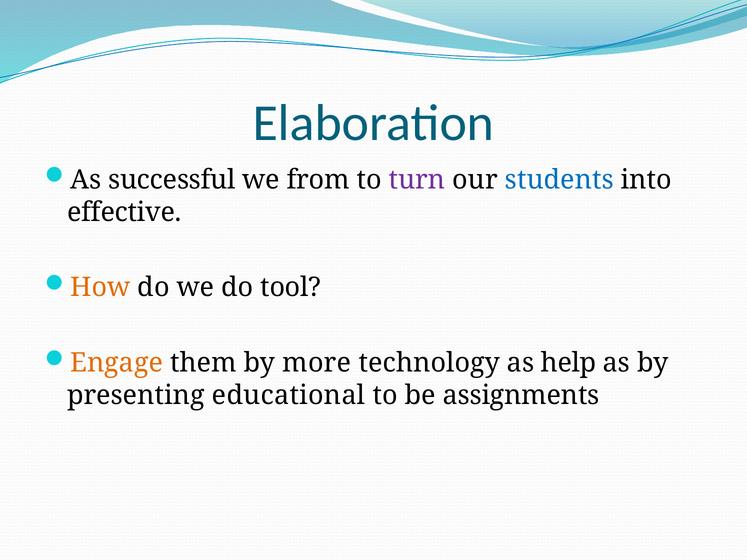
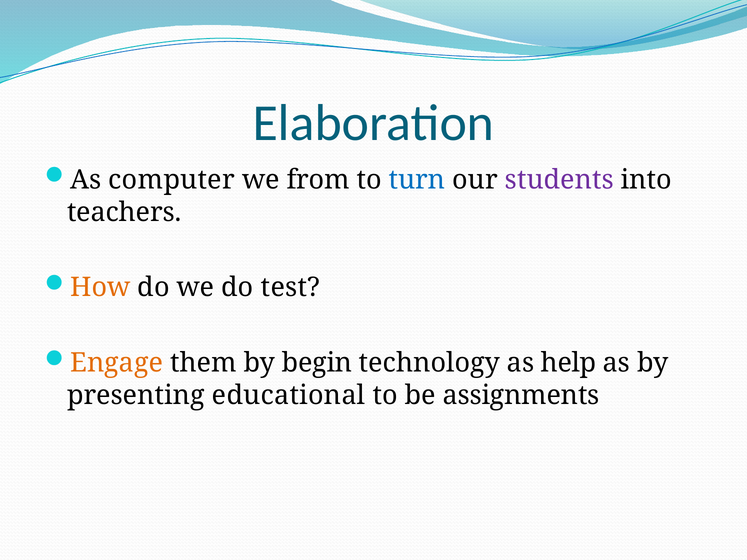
successful: successful -> computer
turn colour: purple -> blue
students colour: blue -> purple
effective: effective -> teachers
tool: tool -> test
more: more -> begin
